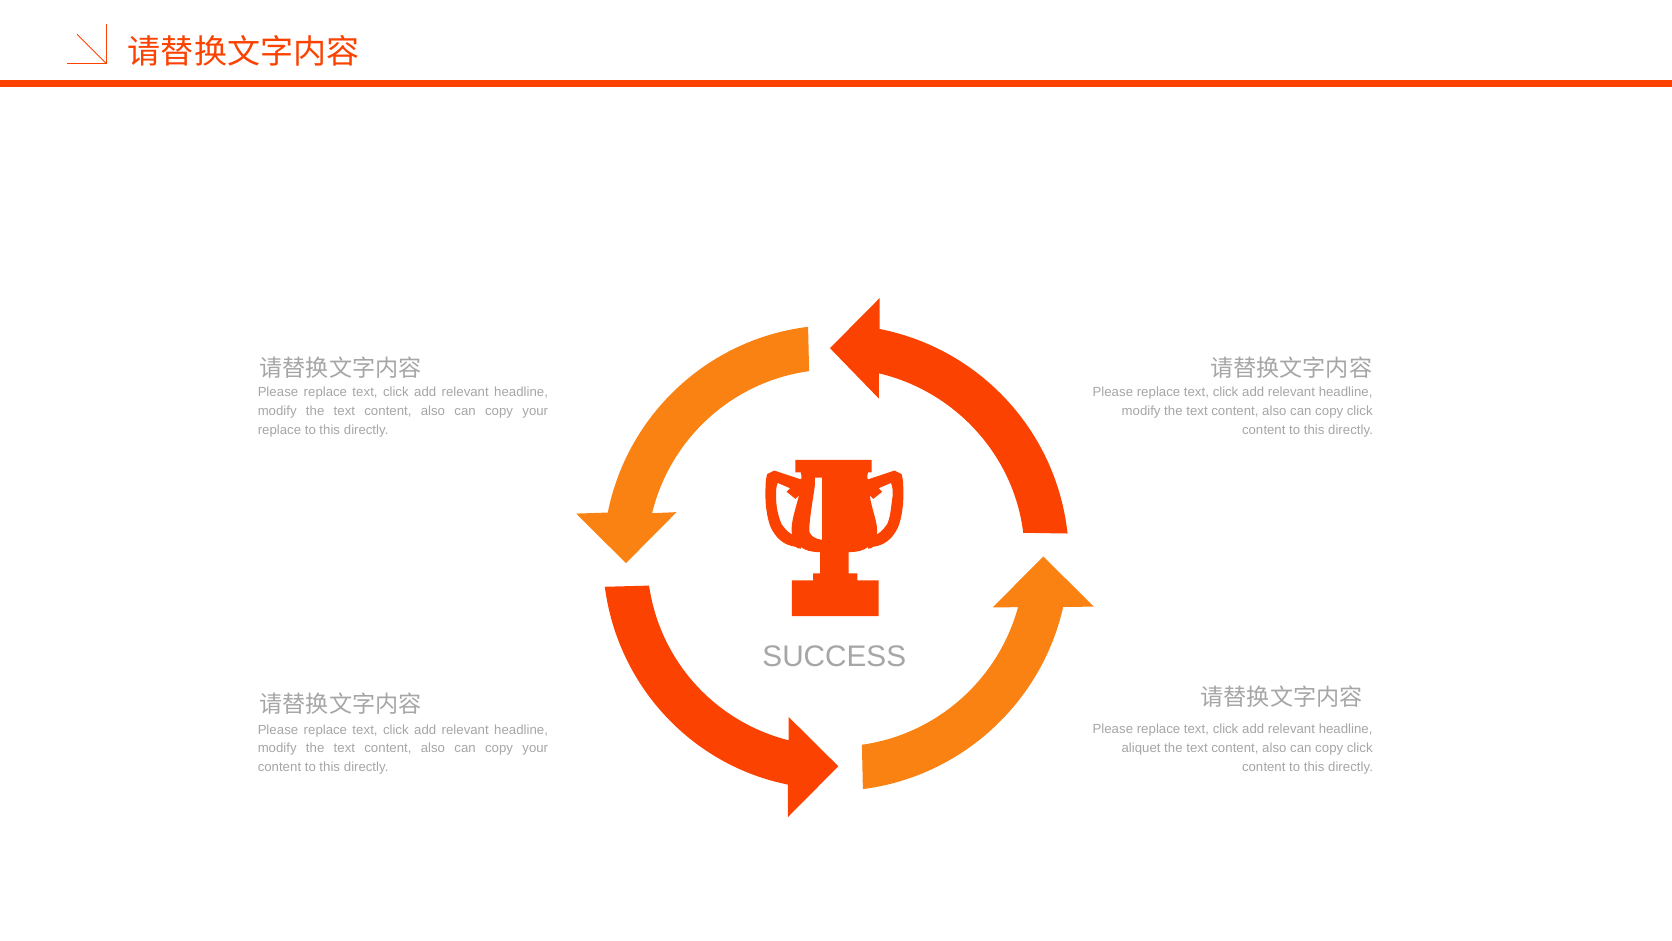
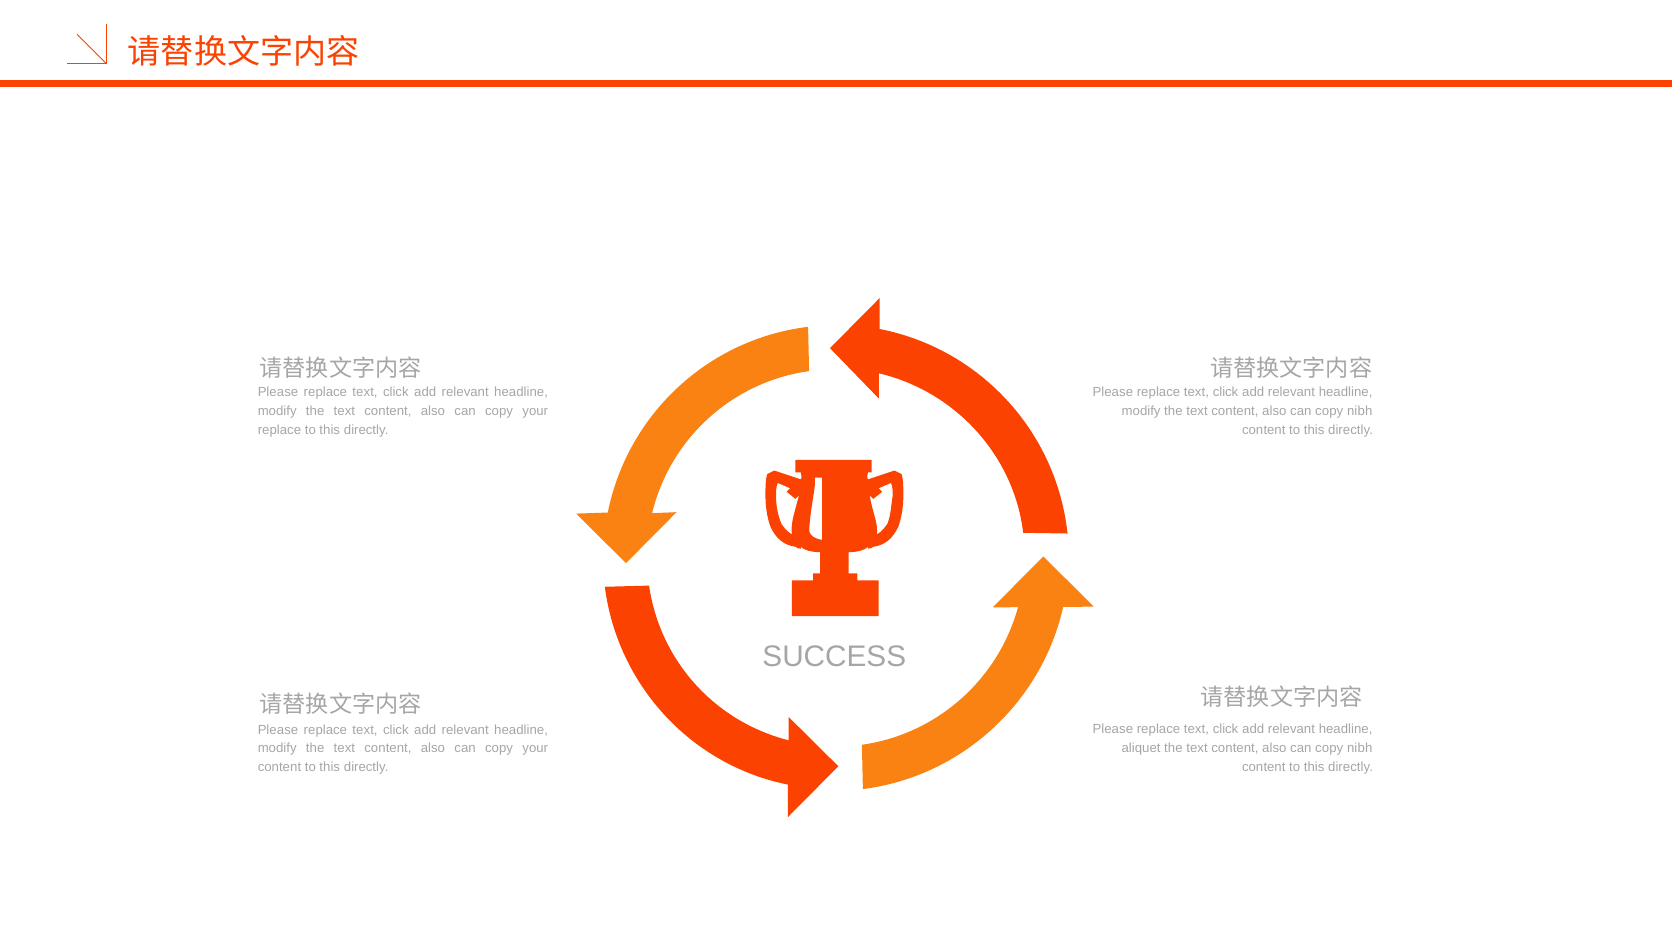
click at (1360, 411): click -> nibh
click at (1360, 747): click -> nibh
